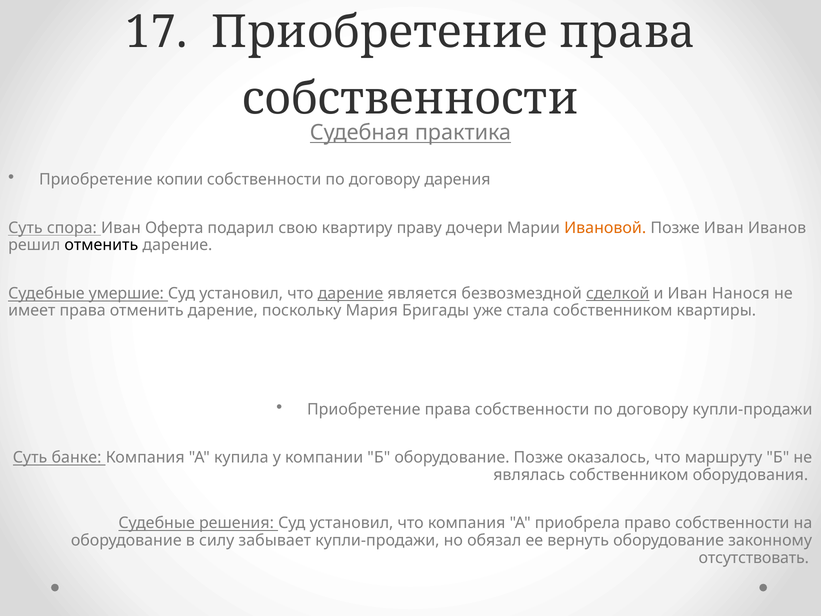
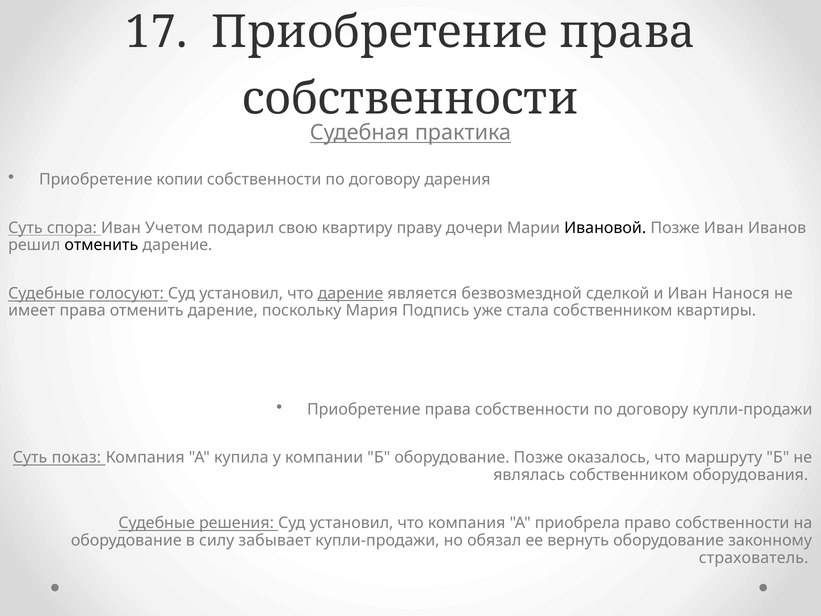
Оферта: Оферта -> Учетом
Ивановой colour: orange -> black
умершие: умершие -> голосуют
сделкой underline: present -> none
Бригады: Бригады -> Подпись
банке: банке -> показ
отсутствовать: отсутствовать -> страхователь
